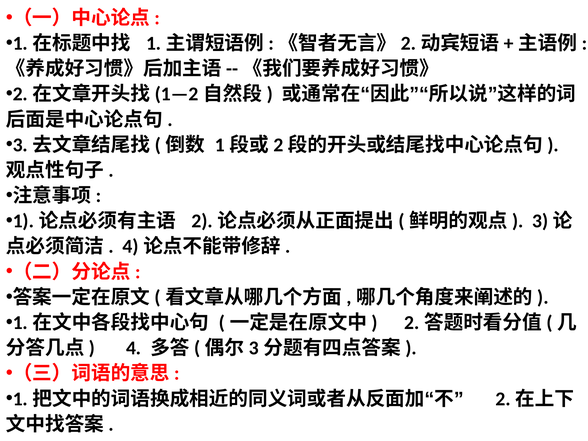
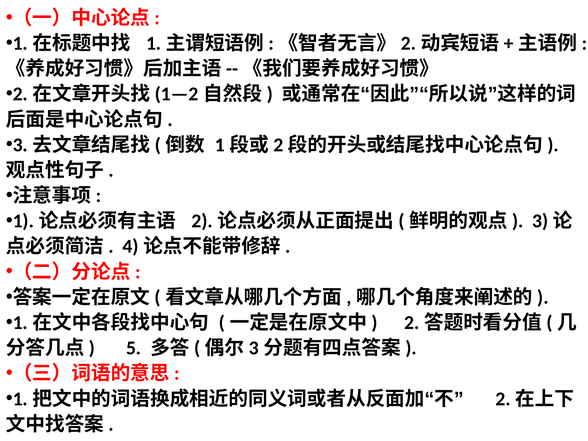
4: 4 -> 5
